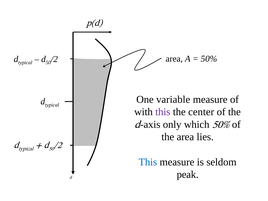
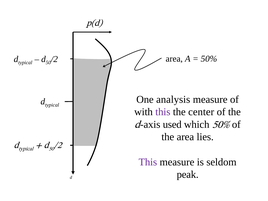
variable: variable -> analysis
only: only -> used
This at (148, 162) colour: blue -> purple
